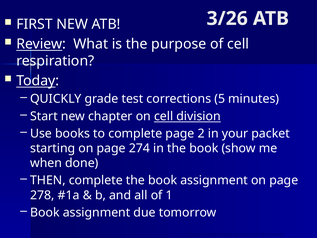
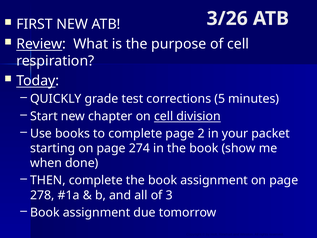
1: 1 -> 3
